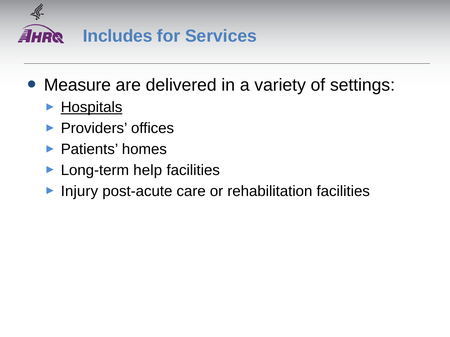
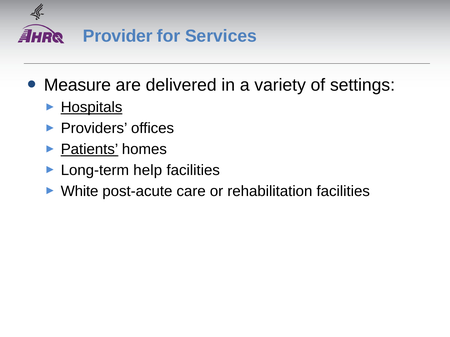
Includes: Includes -> Provider
Patients underline: none -> present
Injury: Injury -> White
